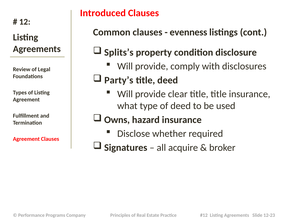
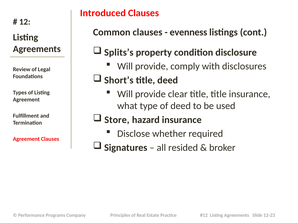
Party’s: Party’s -> Short’s
Owns: Owns -> Store
acquire: acquire -> resided
